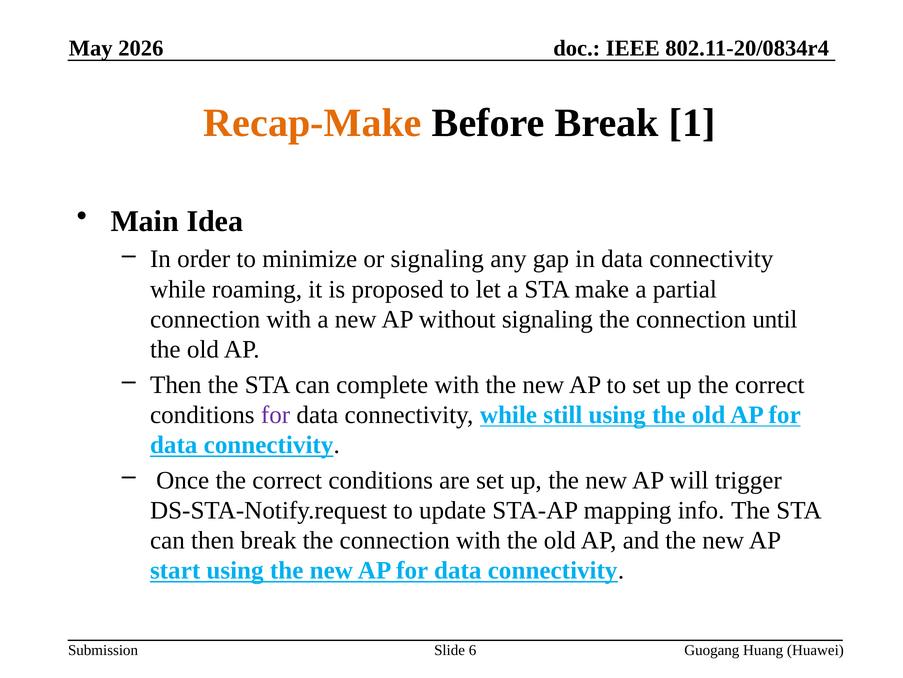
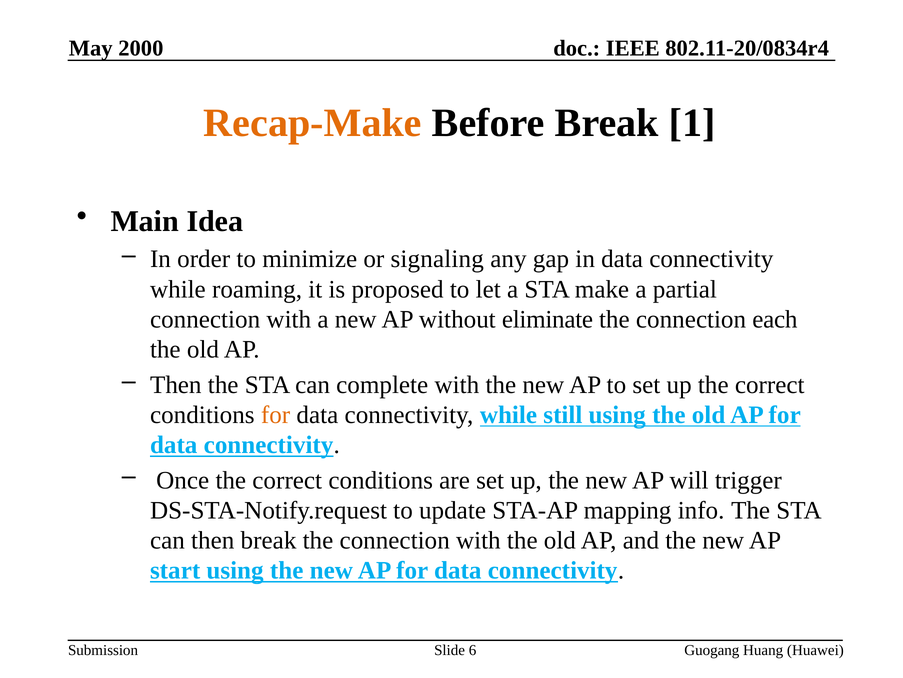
2026: 2026 -> 2000
without signaling: signaling -> eliminate
until: until -> each
for at (276, 414) colour: purple -> orange
